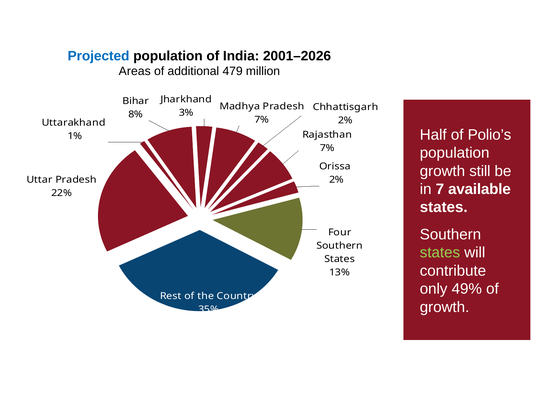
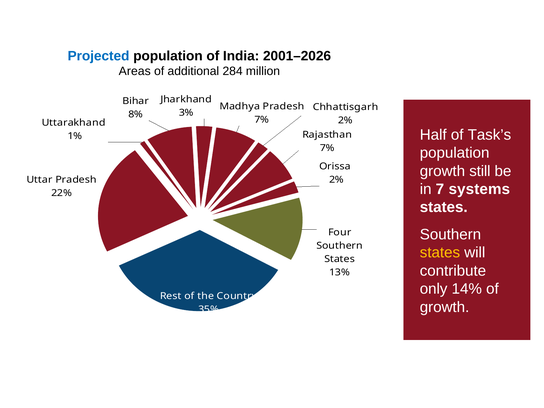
479: 479 -> 284
Polio’s: Polio’s -> Task’s
available: available -> systems
states at (440, 253) colour: light green -> yellow
49%: 49% -> 14%
